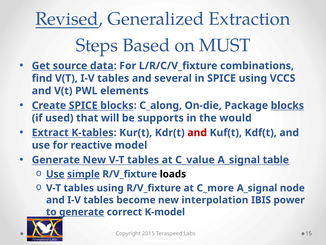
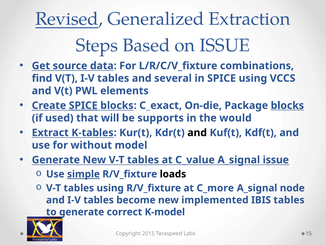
on MUST: MUST -> ISSUE
C_along: C_along -> C_exact
and at (197, 132) colour: red -> black
reactive: reactive -> without
A_signal table: table -> issue
Use at (55, 174) underline: present -> none
interpolation: interpolation -> implemented
IBIS power: power -> tables
generate at (82, 212) underline: present -> none
